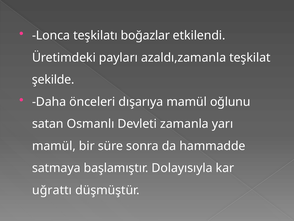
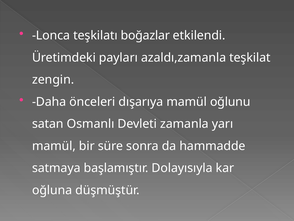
şekilde: şekilde -> zengin
uğrattı: uğrattı -> oğluna
